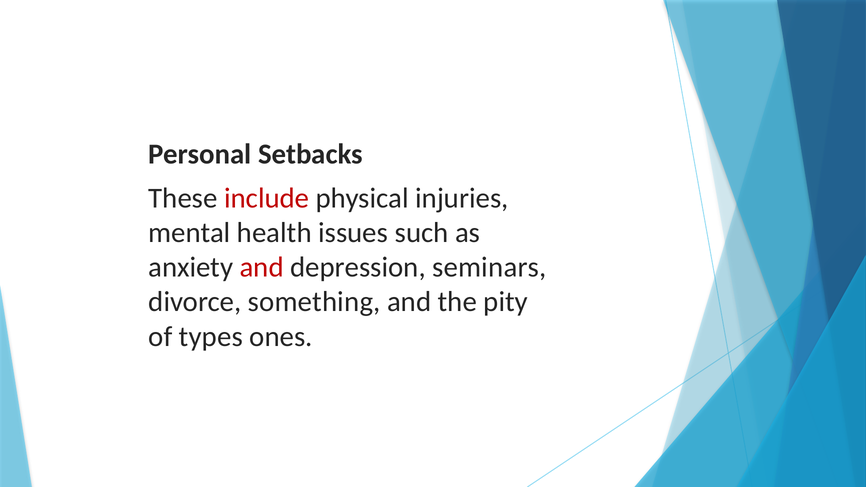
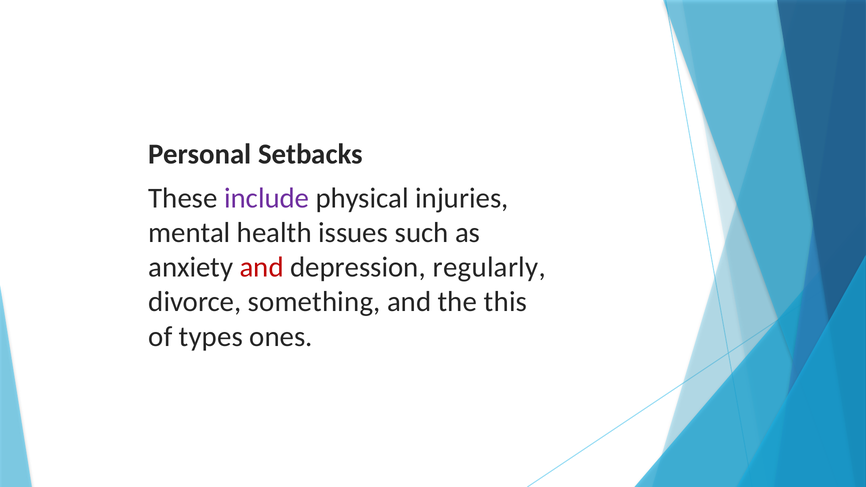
include colour: red -> purple
seminars: seminars -> regularly
pity: pity -> this
